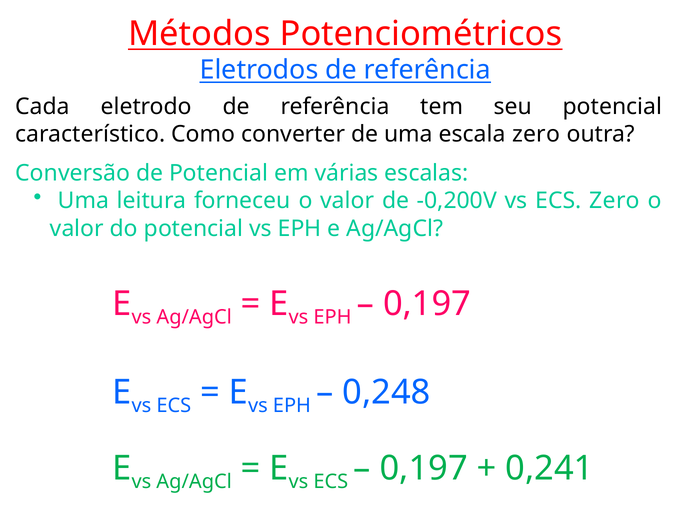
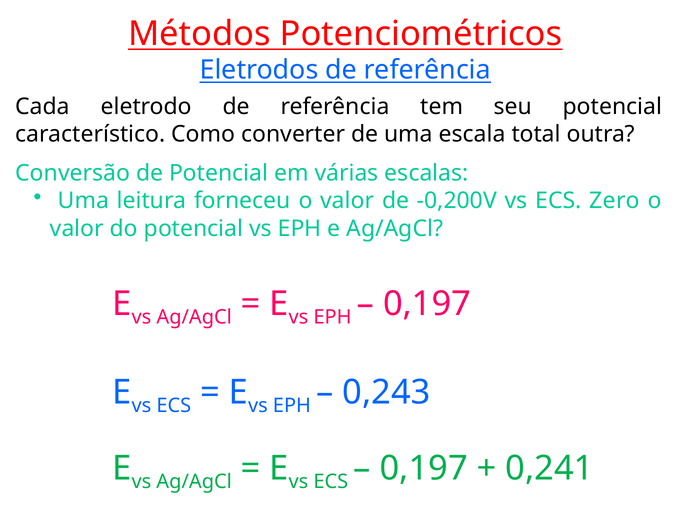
escala zero: zero -> total
0,248: 0,248 -> 0,243
